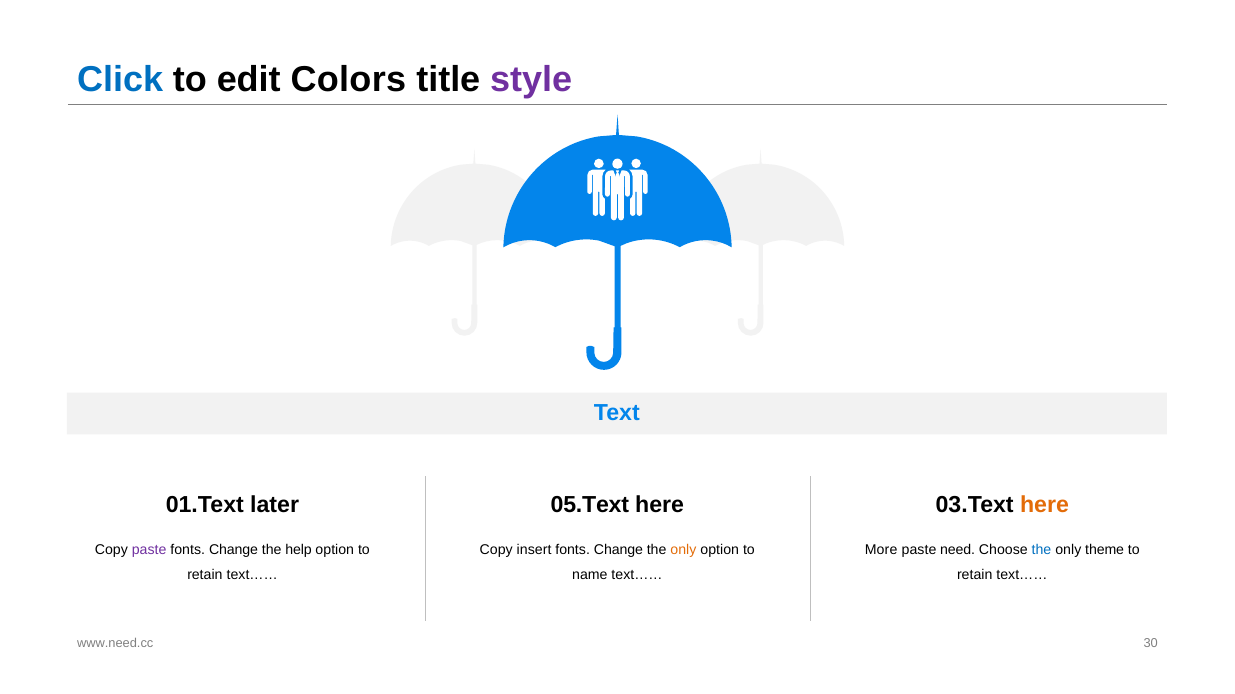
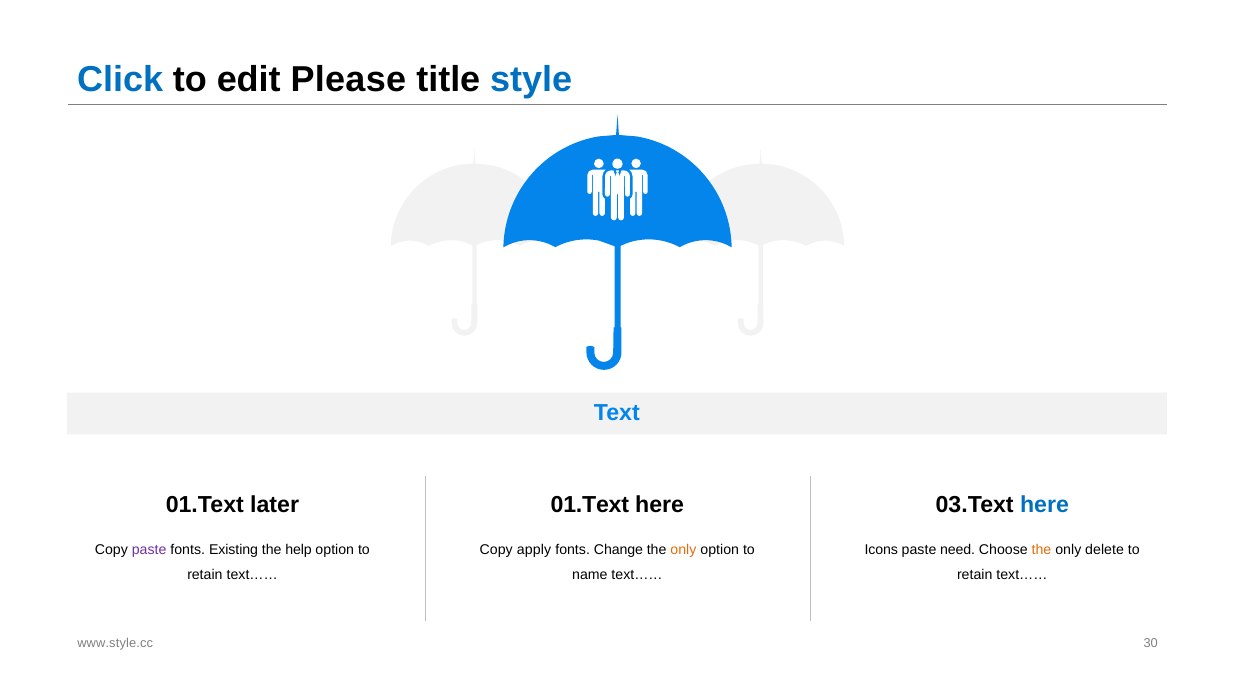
Colors: Colors -> Please
style colour: purple -> blue
05.Text at (590, 506): 05.Text -> 01.Text
here at (1044, 506) colour: orange -> blue
Change at (234, 550): Change -> Existing
insert: insert -> apply
More: More -> Icons
the at (1042, 550) colour: blue -> orange
theme: theme -> delete
www.need.cc: www.need.cc -> www.style.cc
